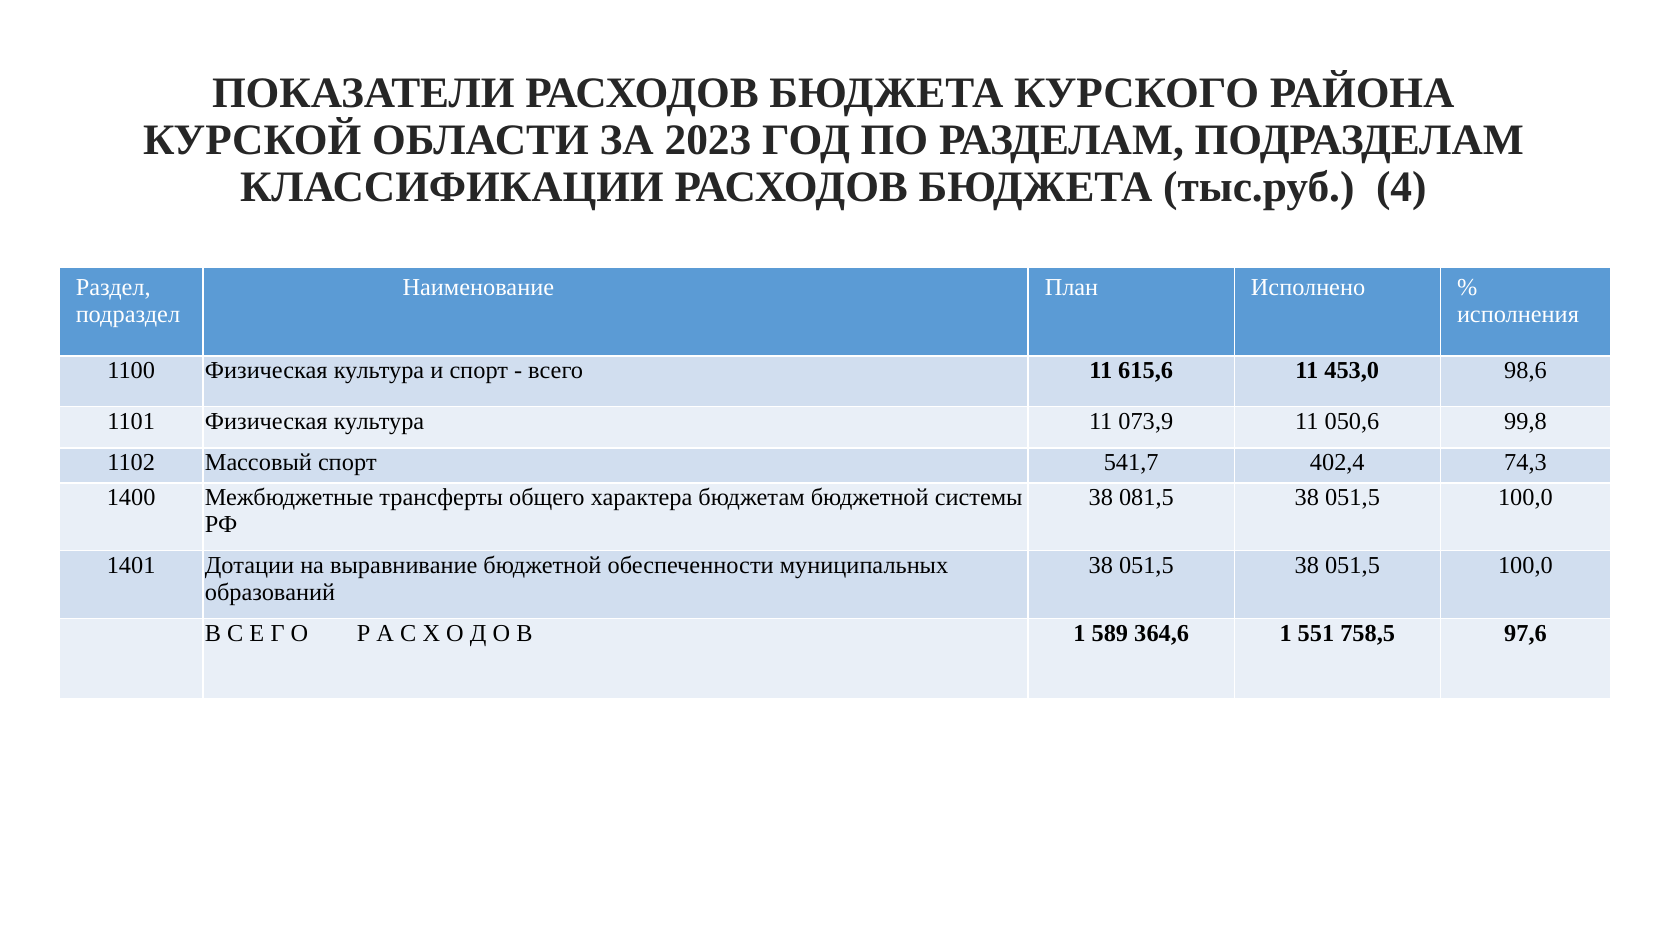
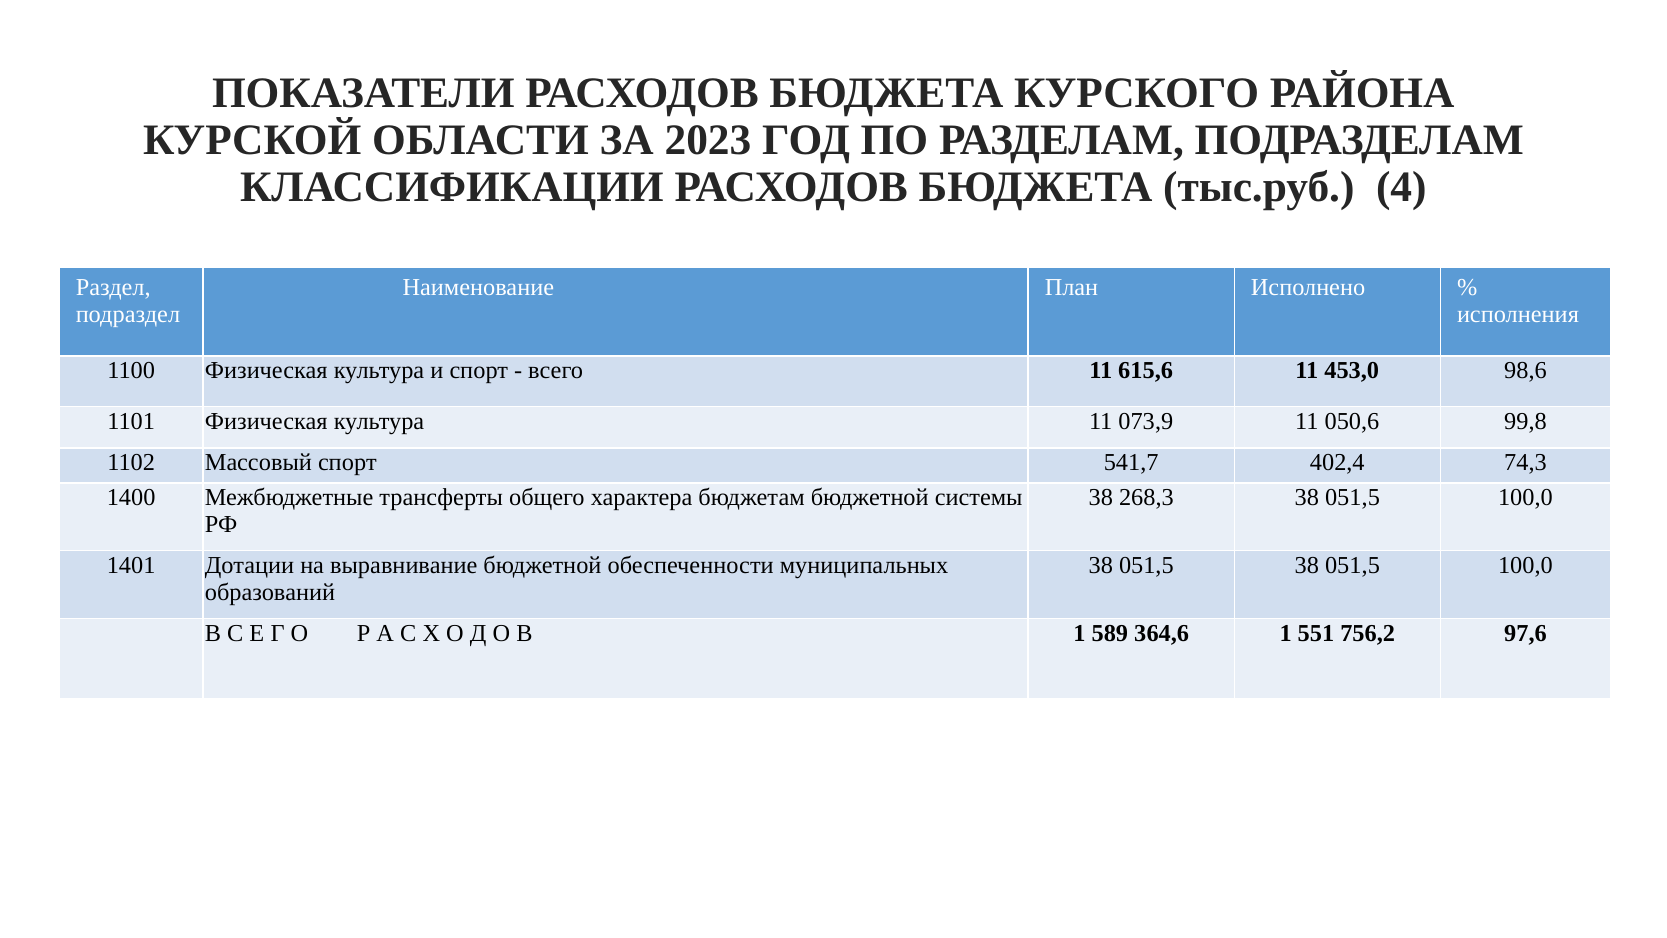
081,5: 081,5 -> 268,3
758,5: 758,5 -> 756,2
